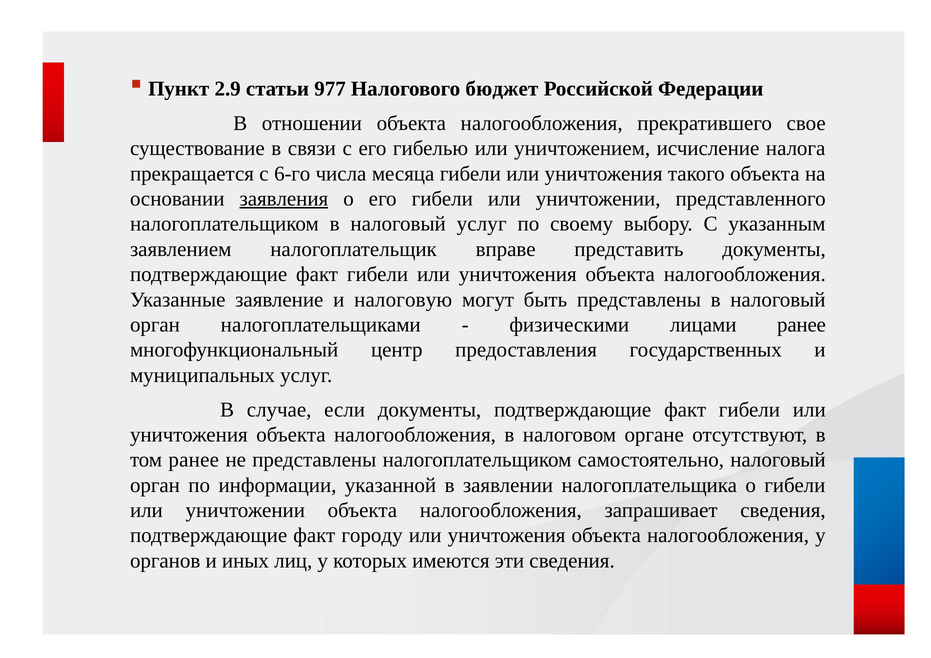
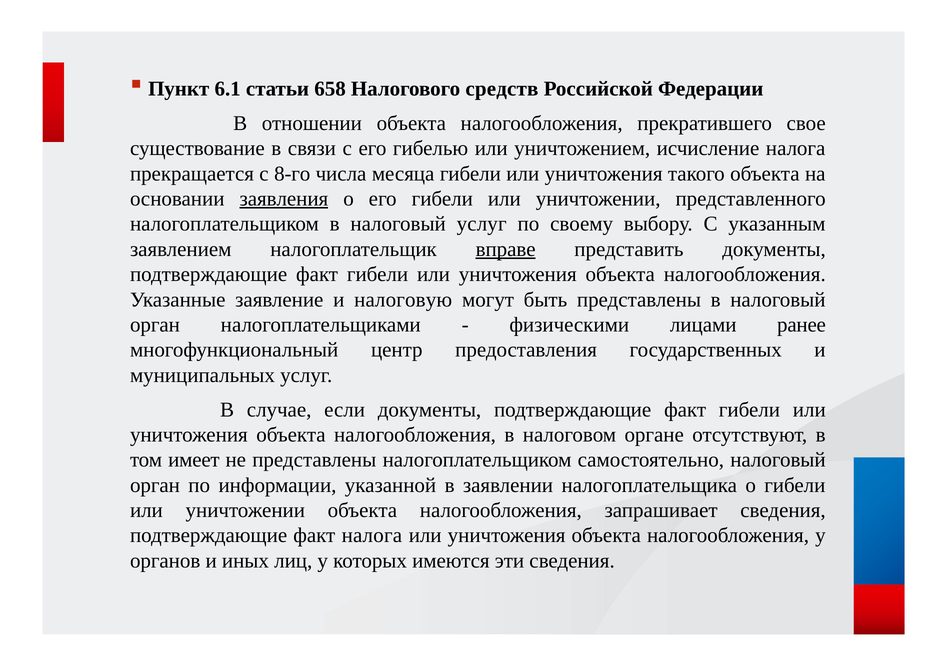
2.9: 2.9 -> 6.1
977: 977 -> 658
бюджет: бюджет -> средств
6-го: 6-го -> 8-го
вправе underline: none -> present
том ранее: ранее -> имеет
факт городу: городу -> налога
